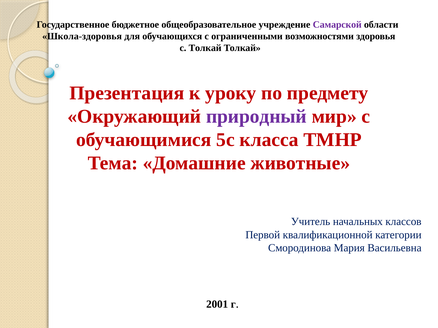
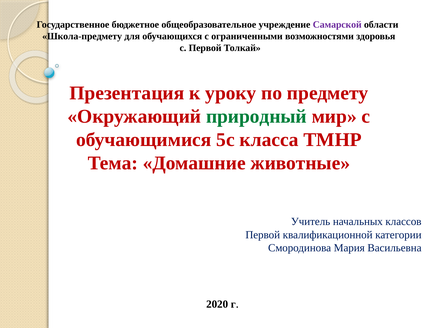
Школа-здоровья: Школа-здоровья -> Школа-предмету
с Толкай: Толкай -> Первой
природный colour: purple -> green
2001: 2001 -> 2020
